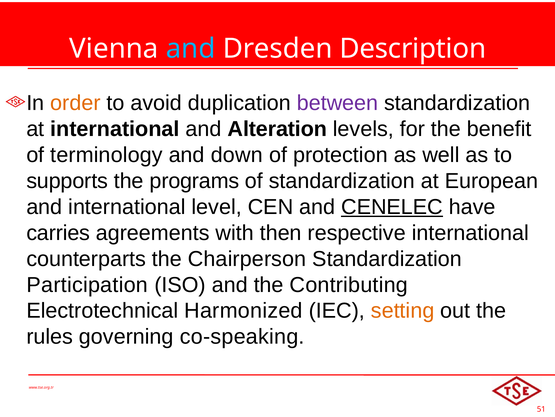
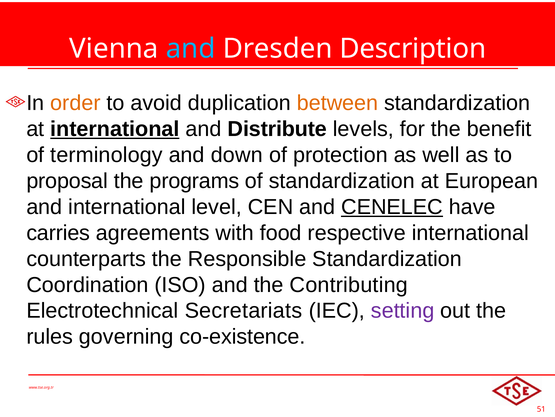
between colour: purple -> orange
international at (115, 129) underline: none -> present
Alteration: Alteration -> Distribute
supports: supports -> proposal
then: then -> food
Chairperson: Chairperson -> Responsible
Participation: Participation -> Coordination
Harmonized: Harmonized -> Secretariats
setting colour: orange -> purple
co-speaking: co-speaking -> co-existence
